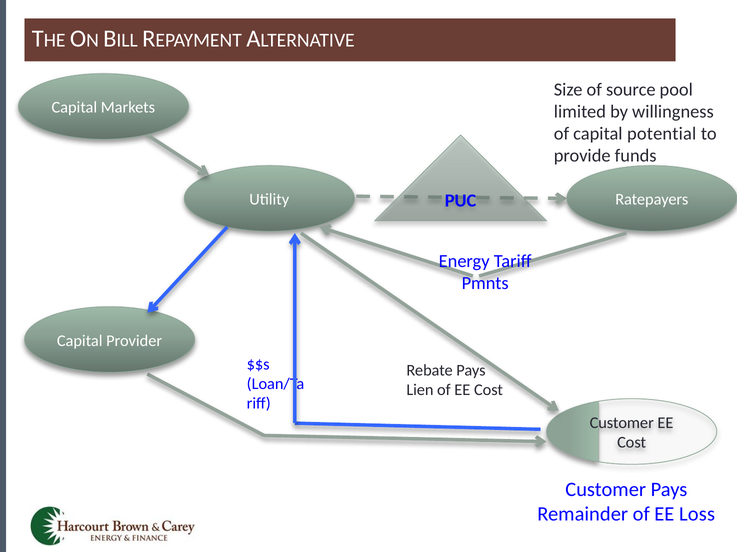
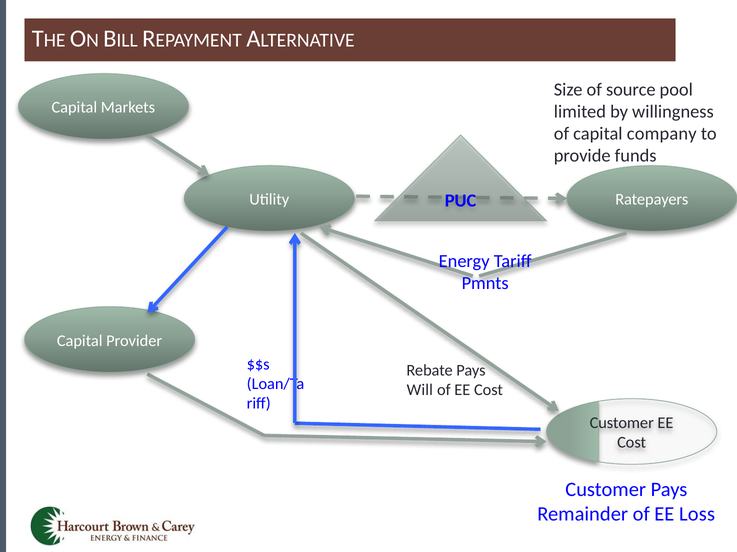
potential: potential -> company
Lien: Lien -> Will
